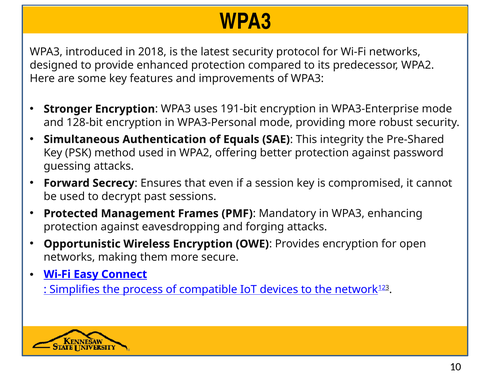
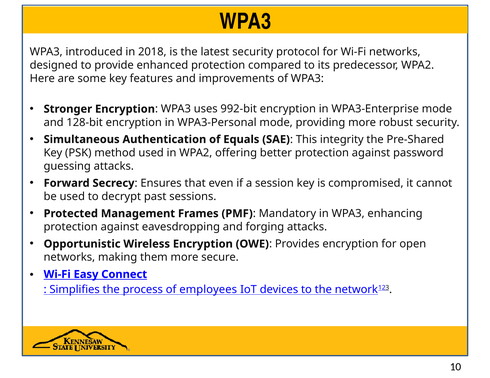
191-bit: 191-bit -> 992-bit
compatible: compatible -> employees
